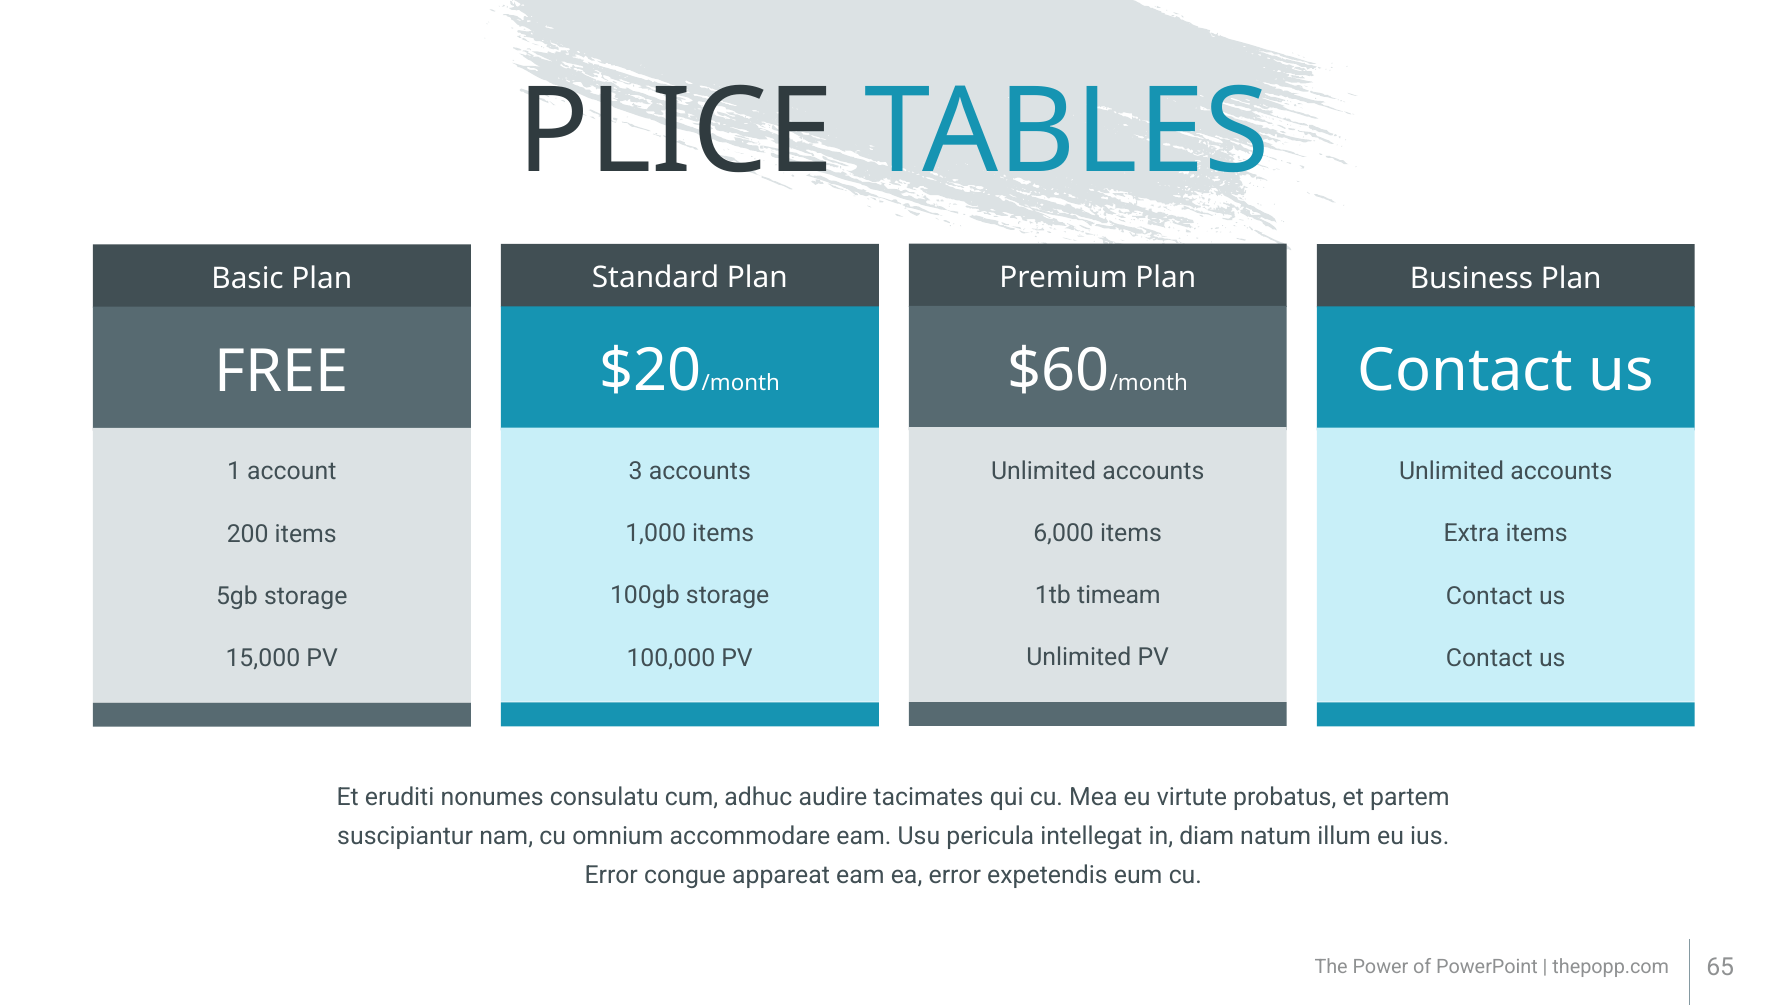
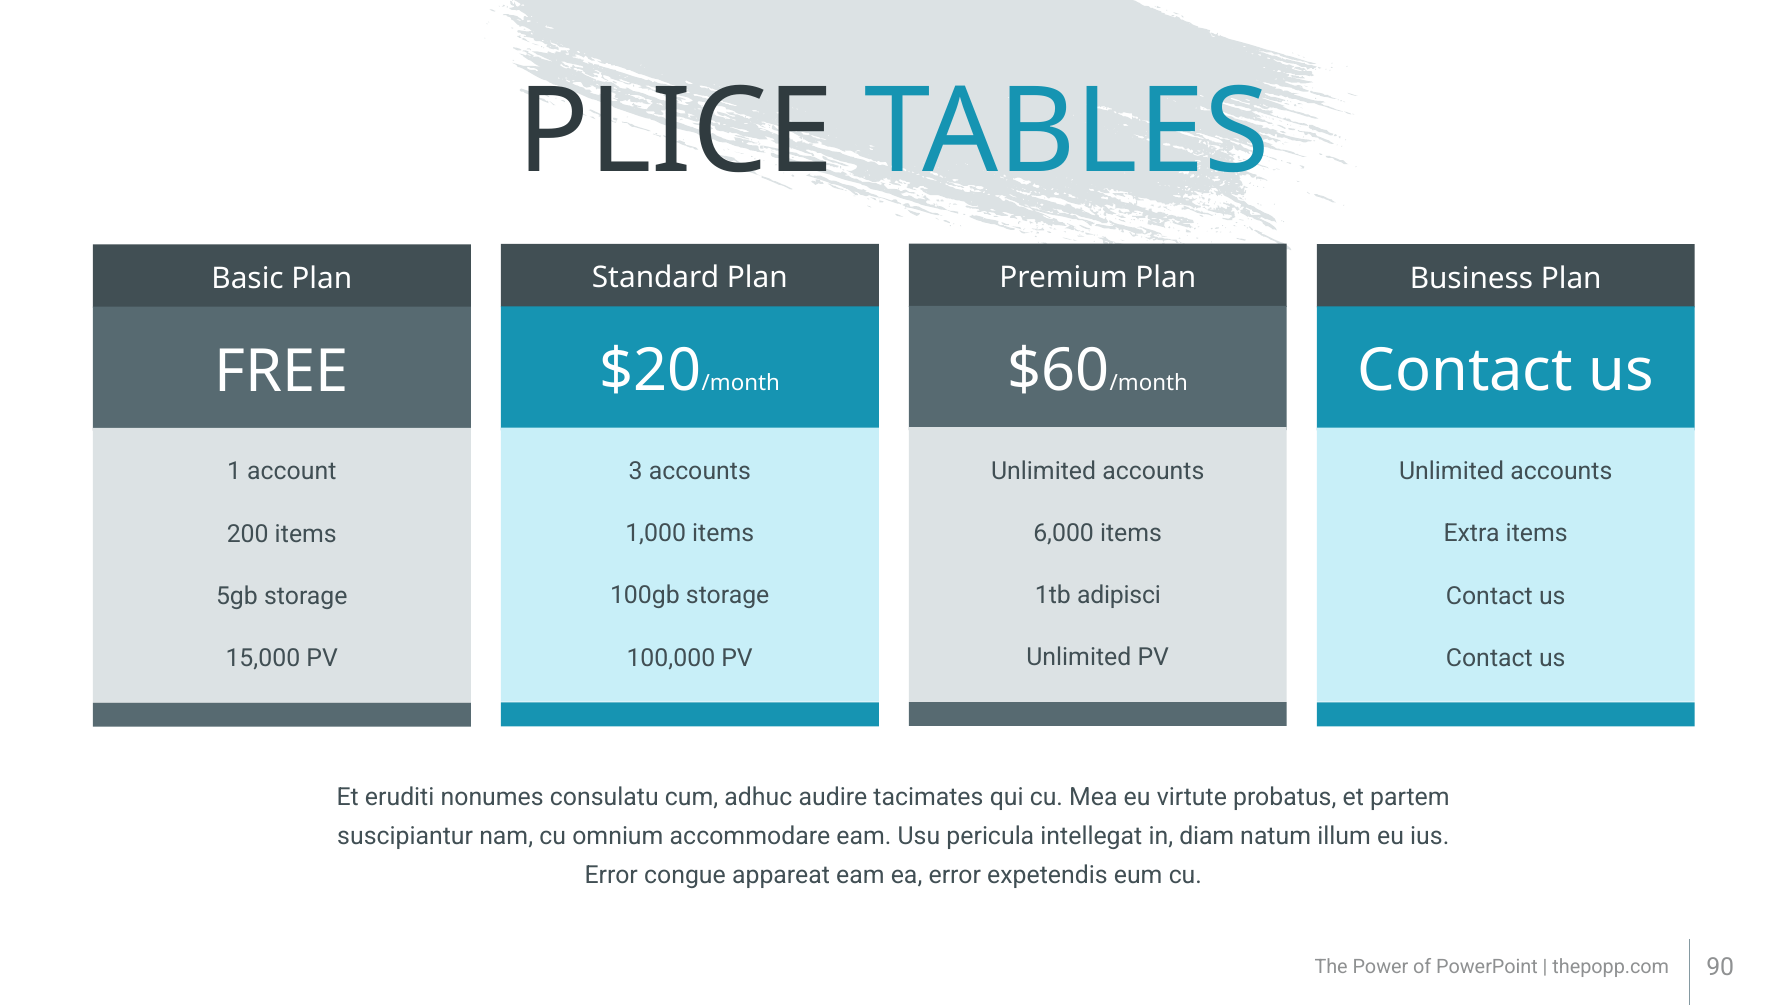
timeam: timeam -> adipisci
65: 65 -> 90
